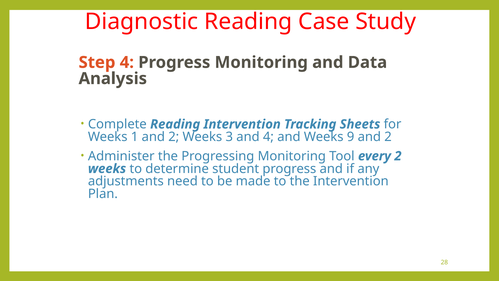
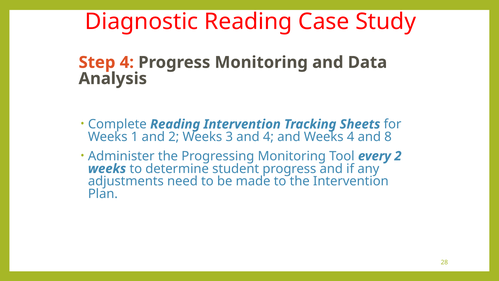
Weeks 9: 9 -> 4
2 at (388, 137): 2 -> 8
